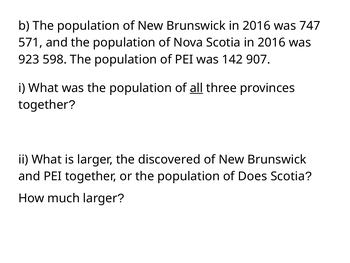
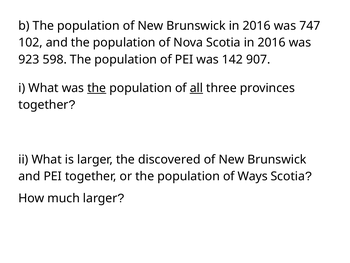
571: 571 -> 102
the at (97, 88) underline: none -> present
Does: Does -> Ways
